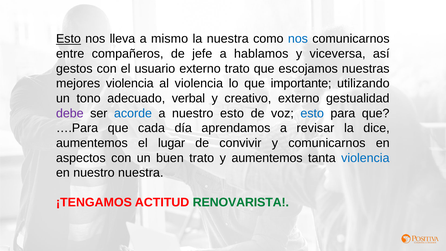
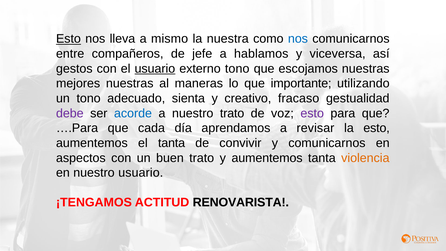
usuario at (155, 69) underline: none -> present
externo trato: trato -> tono
mejores violencia: violencia -> nuestras
al violencia: violencia -> maneras
verbal: verbal -> sienta
creativo externo: externo -> fracaso
nuestro esto: esto -> trato
esto at (312, 113) colour: blue -> purple
la dice: dice -> esto
el lugar: lugar -> tanta
violencia at (365, 158) colour: blue -> orange
nuestro nuestra: nuestra -> usuario
RENOVARISTA colour: green -> black
